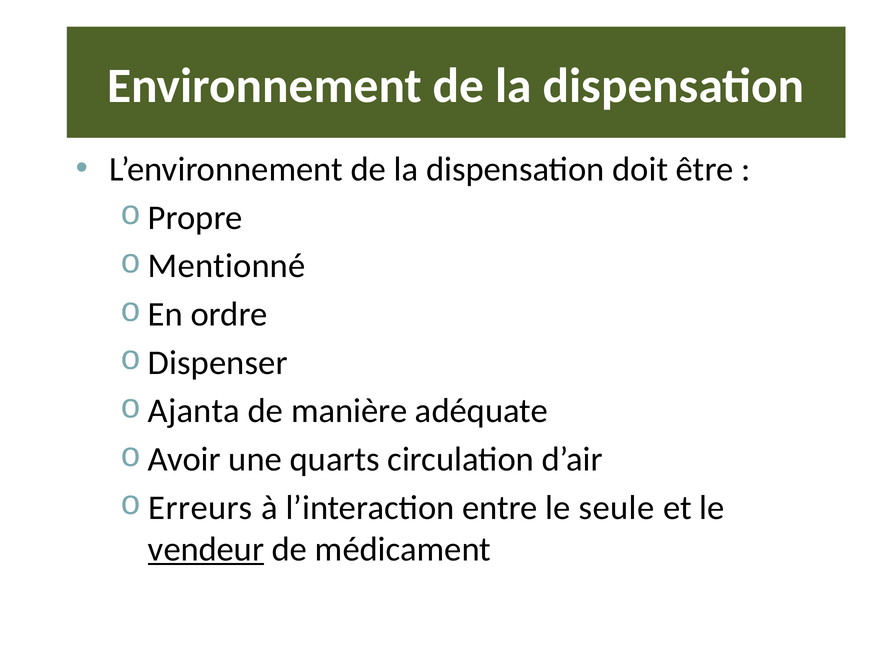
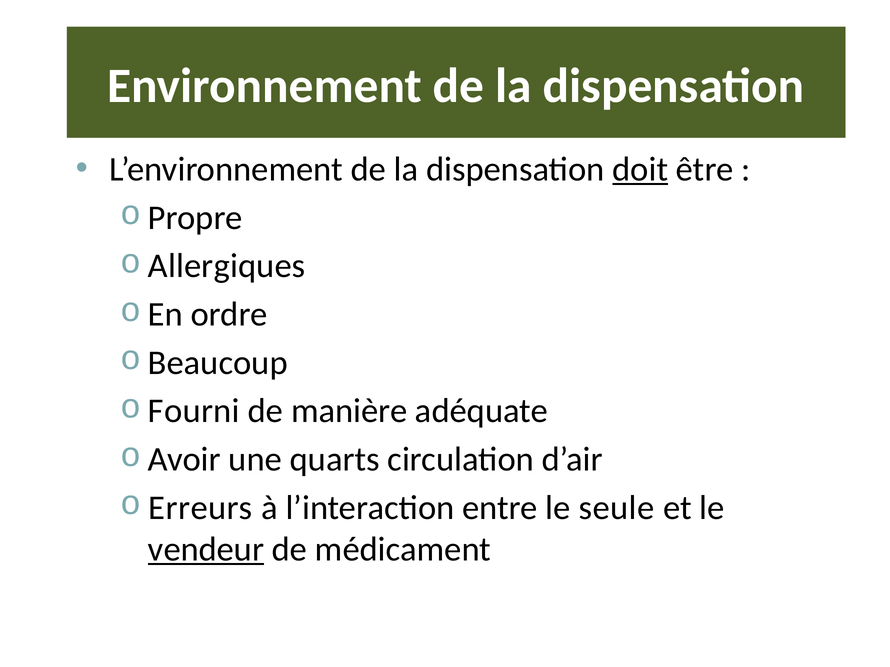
doit underline: none -> present
Mentionné: Mentionné -> Allergiques
Dispenser: Dispenser -> Beaucoup
Ajanta: Ajanta -> Fourni
